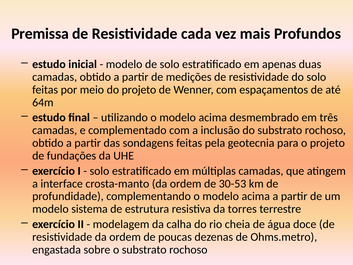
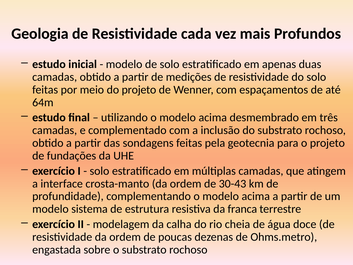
Premissa: Premissa -> Geologia
30-53: 30-53 -> 30-43
torres: torres -> franca
